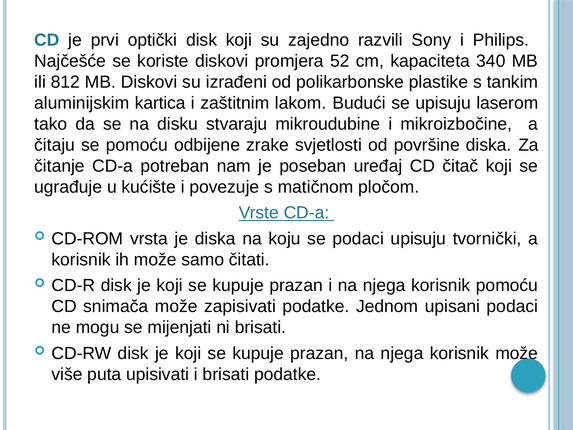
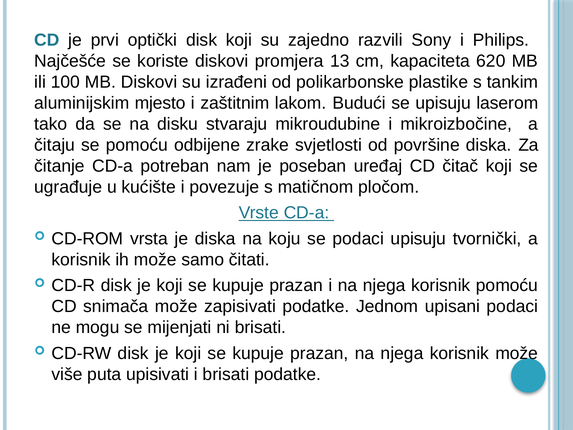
52: 52 -> 13
340: 340 -> 620
812: 812 -> 100
kartica: kartica -> mjesto
